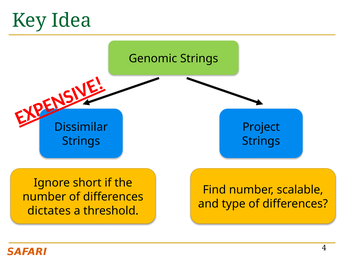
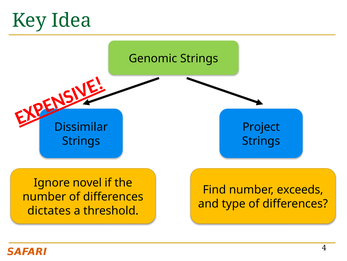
short: short -> novel
scalable: scalable -> exceeds
